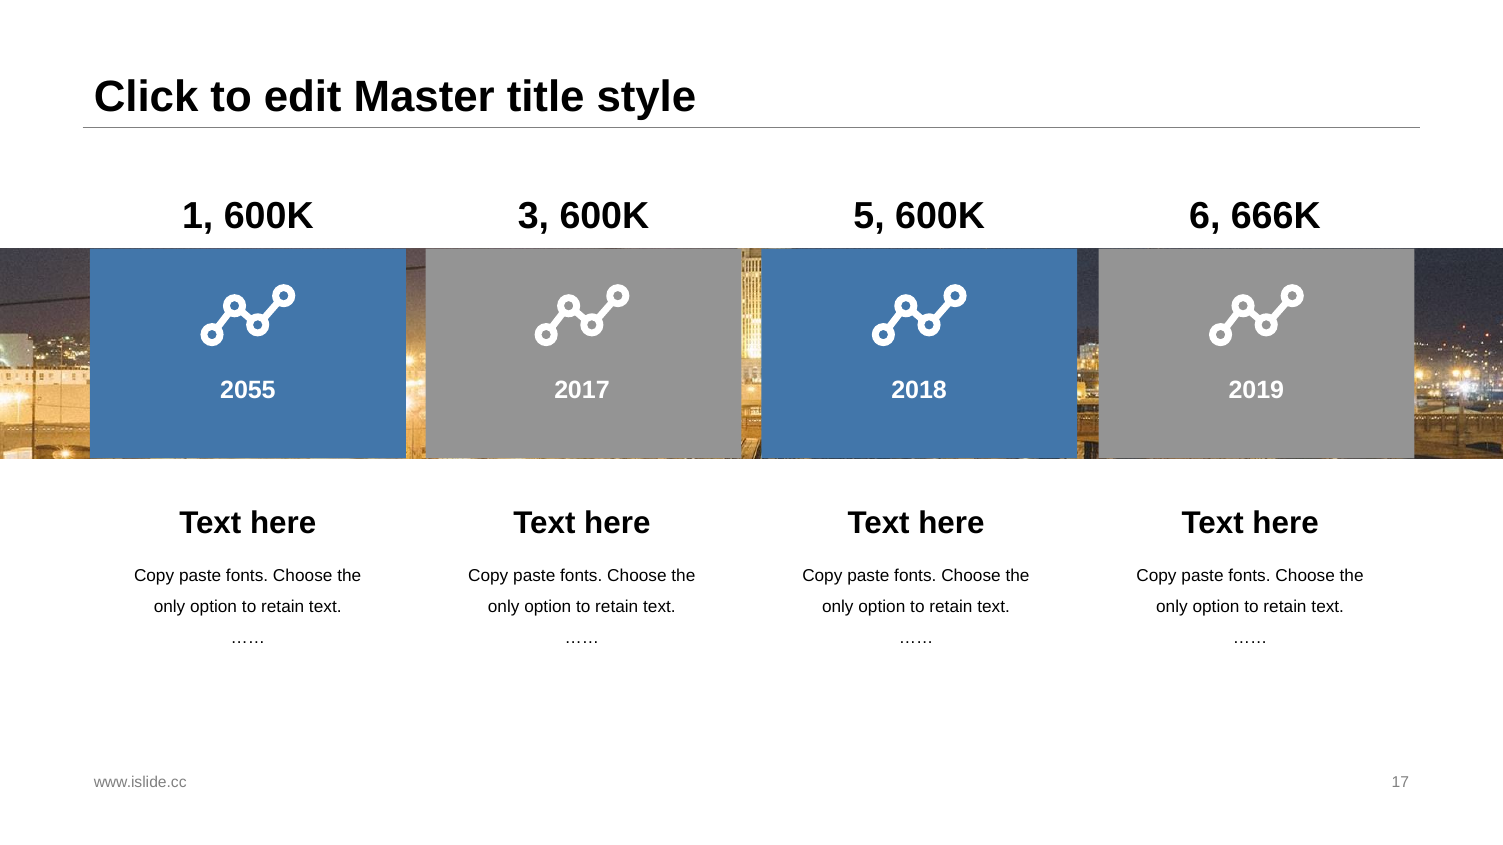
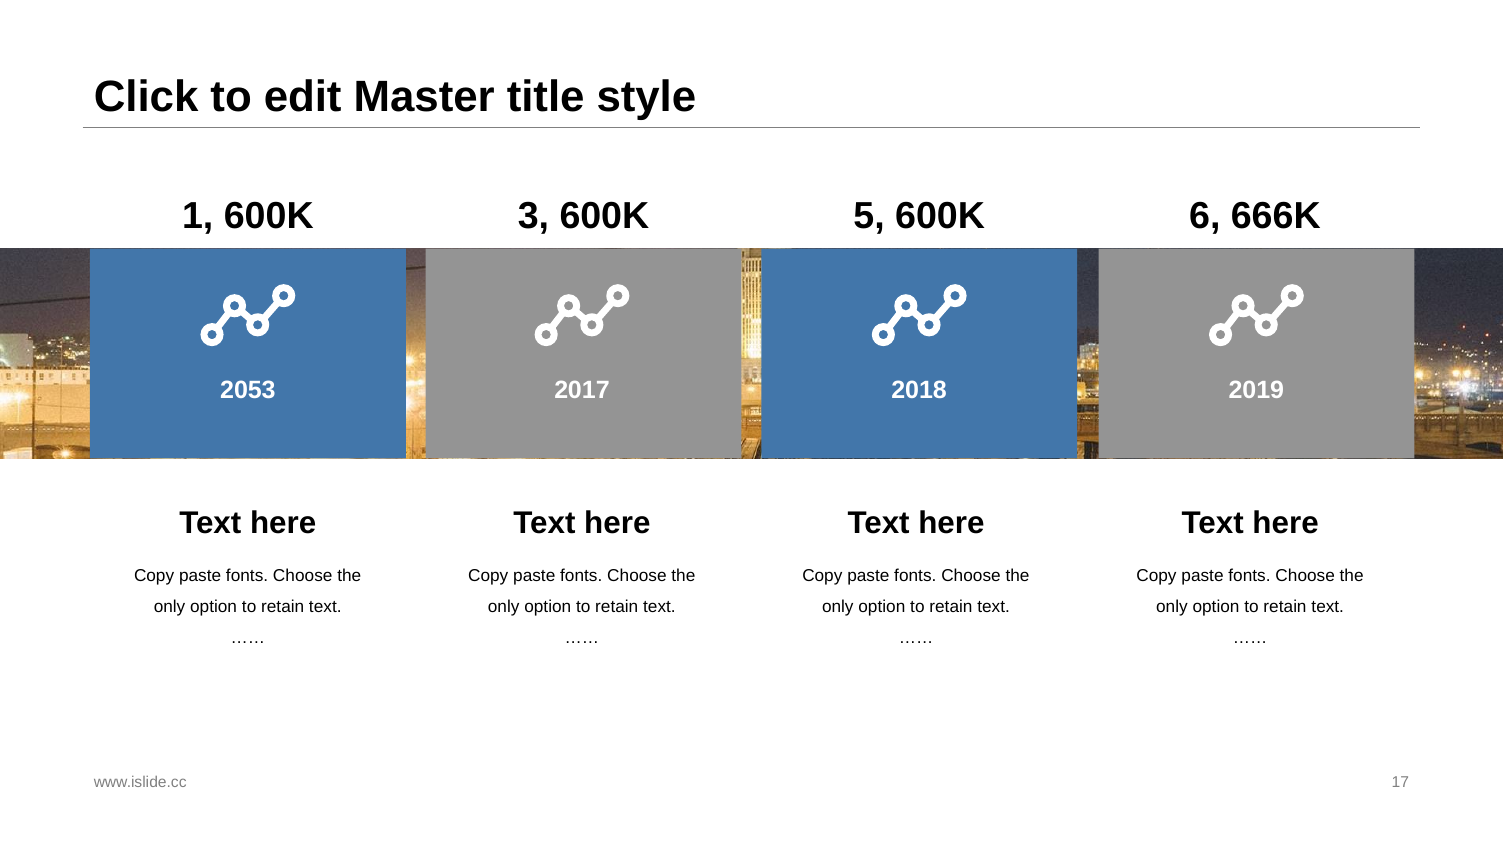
2055: 2055 -> 2053
